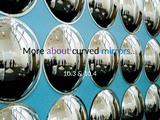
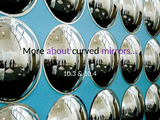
mirrors… colour: blue -> purple
